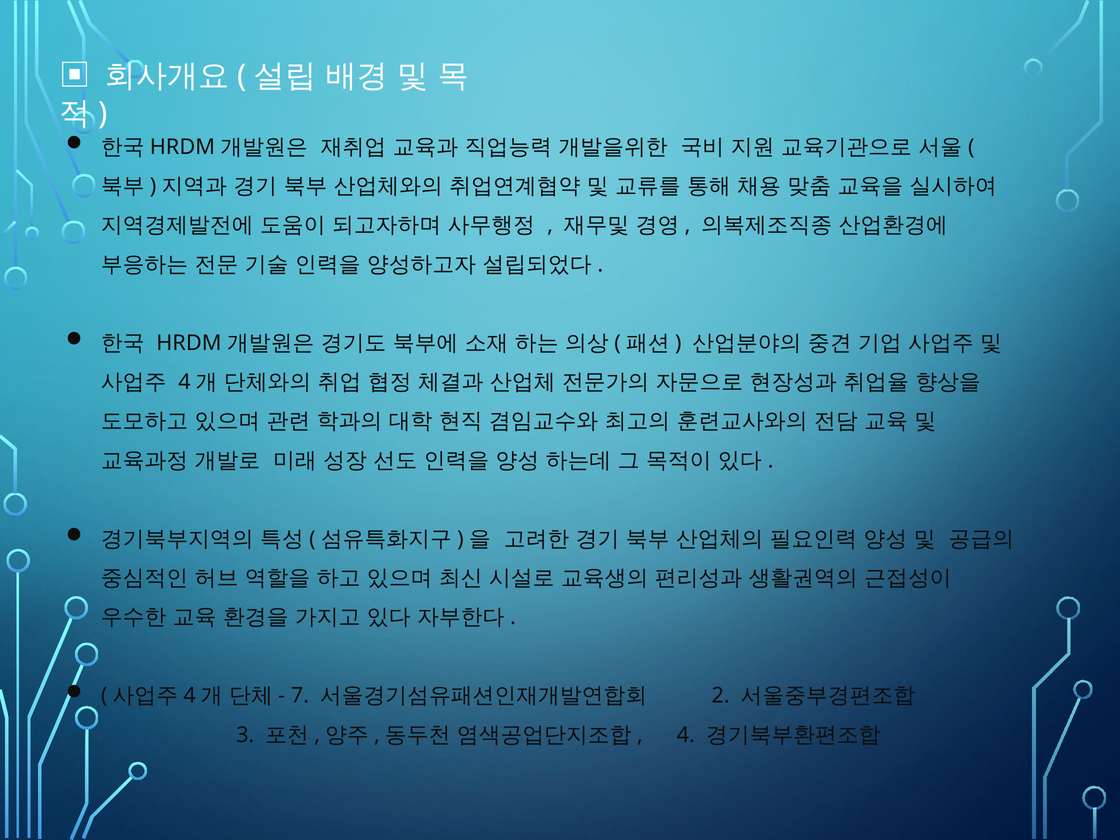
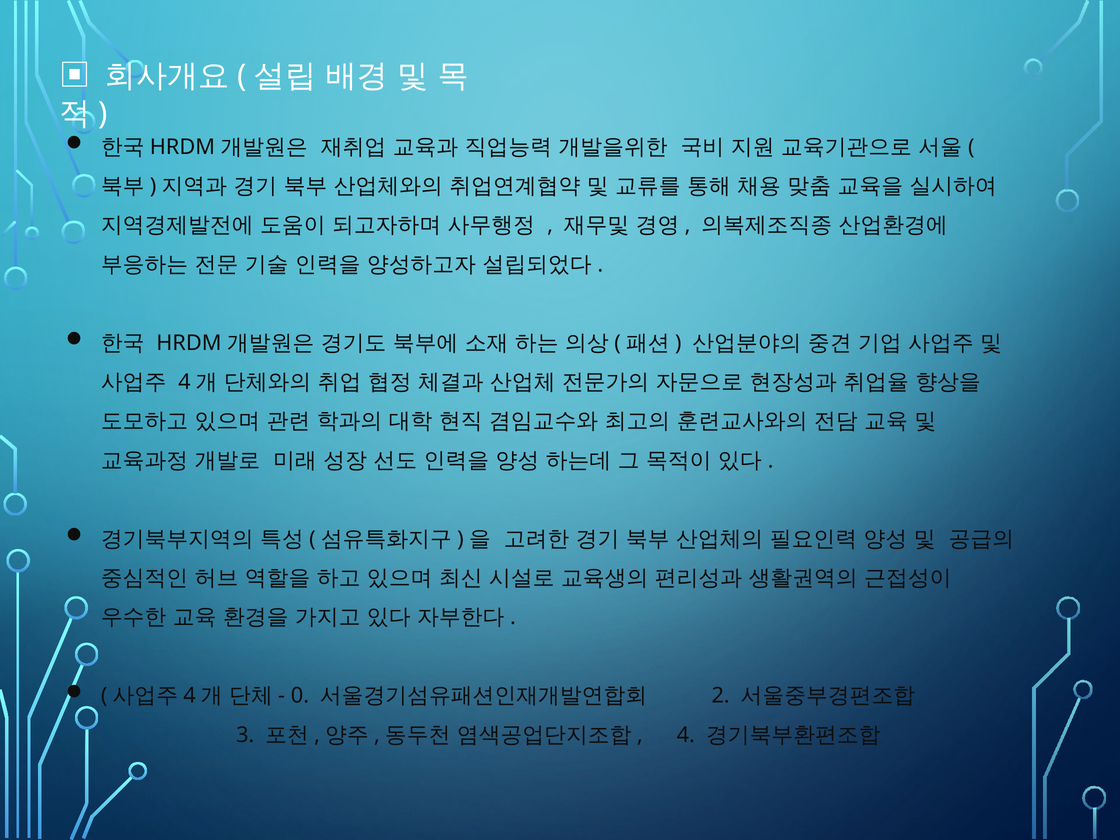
7: 7 -> 0
